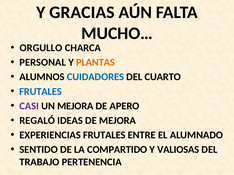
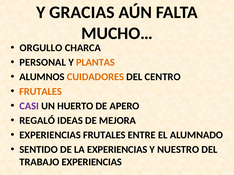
CUIDADORES colour: blue -> orange
CUARTO: CUARTO -> CENTRO
FRUTALES at (41, 92) colour: blue -> orange
UN MEJORA: MEJORA -> HUERTO
LA COMPARTIDO: COMPARTIDO -> EXPERIENCIAS
VALIOSAS: VALIOSAS -> NUESTRO
TRABAJO PERTENENCIA: PERTENENCIA -> EXPERIENCIAS
